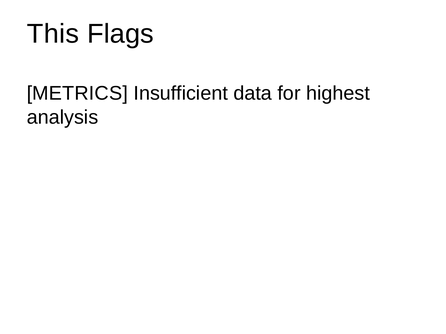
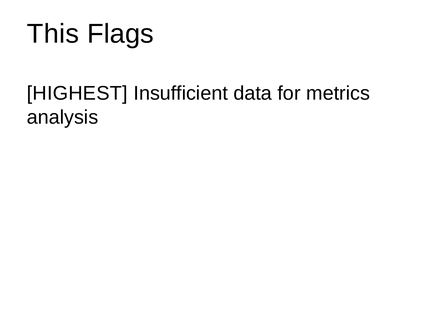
METRICS: METRICS -> HIGHEST
highest: highest -> metrics
